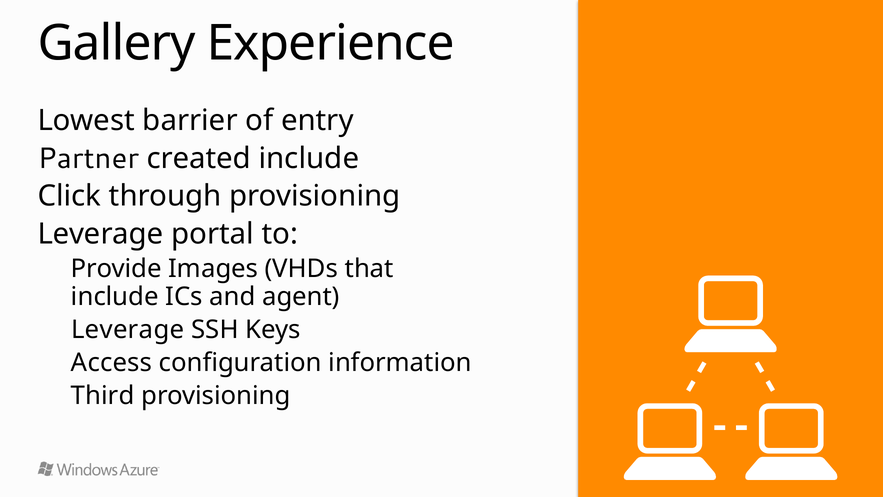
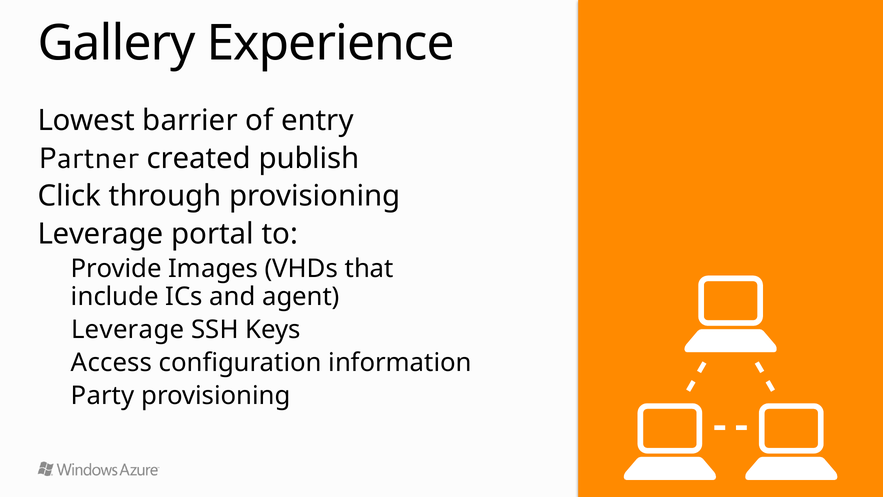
created include: include -> publish
Third: Third -> Party
